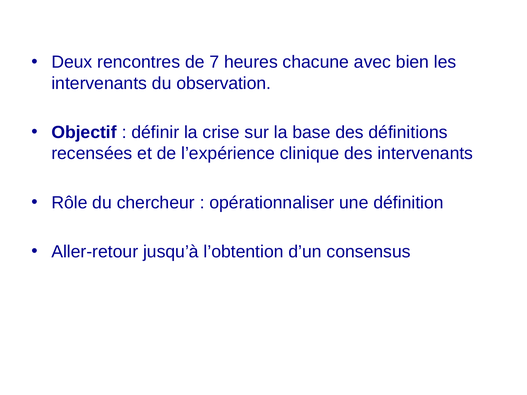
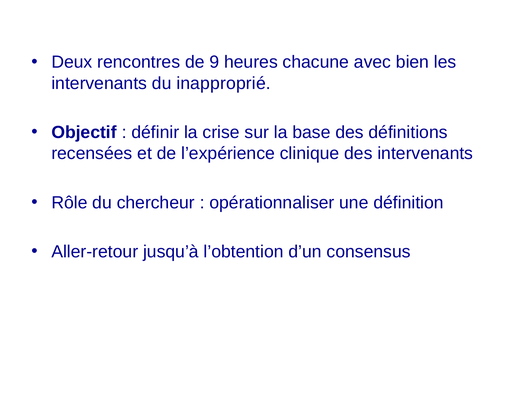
7: 7 -> 9
observation: observation -> inapproprié
